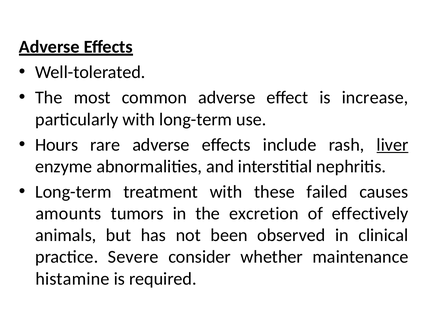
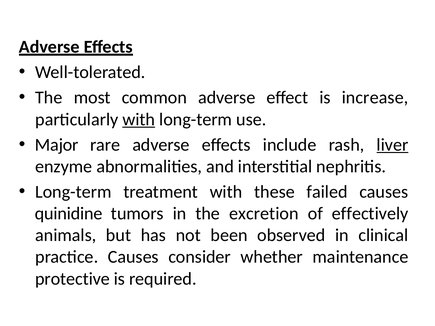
with at (139, 119) underline: none -> present
Hours: Hours -> Major
amounts: amounts -> quinidine
practice Severe: Severe -> Causes
histamine: histamine -> protective
